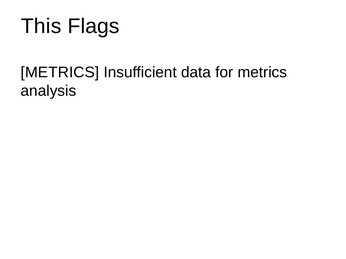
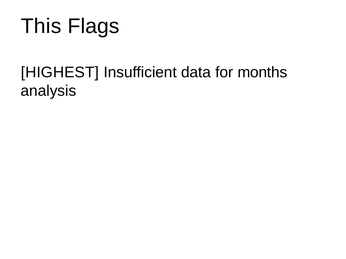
METRICS at (60, 73): METRICS -> HIGHEST
for metrics: metrics -> months
